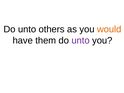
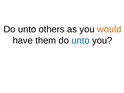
unto at (81, 40) colour: purple -> blue
